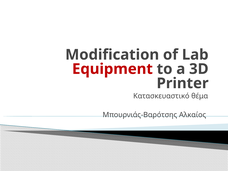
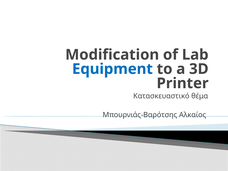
Equipment colour: red -> blue
